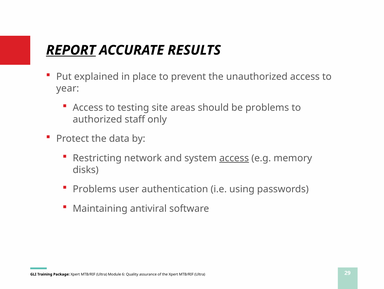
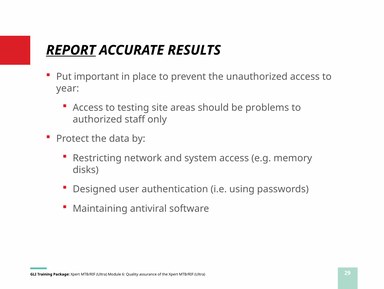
explained: explained -> important
access at (234, 158) underline: present -> none
Problems at (95, 189): Problems -> Designed
